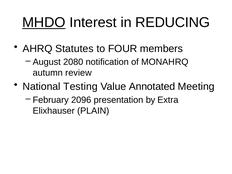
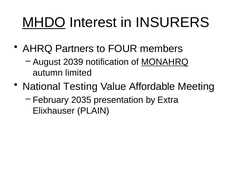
REDUCING: REDUCING -> INSURERS
Statutes: Statutes -> Partners
2080: 2080 -> 2039
MONAHRQ underline: none -> present
review: review -> limited
Annotated: Annotated -> Affordable
2096: 2096 -> 2035
